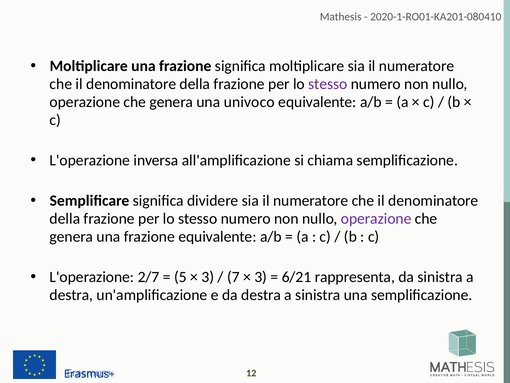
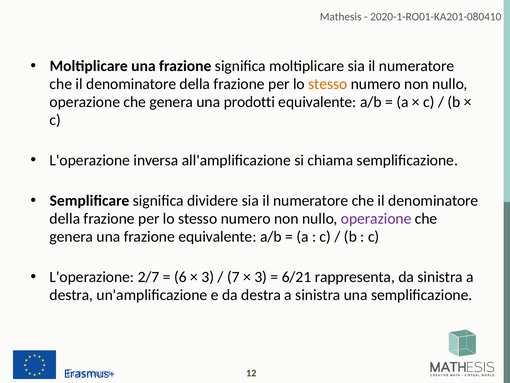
stesso at (328, 84) colour: purple -> orange
univoco: univoco -> prodotti
5: 5 -> 6
